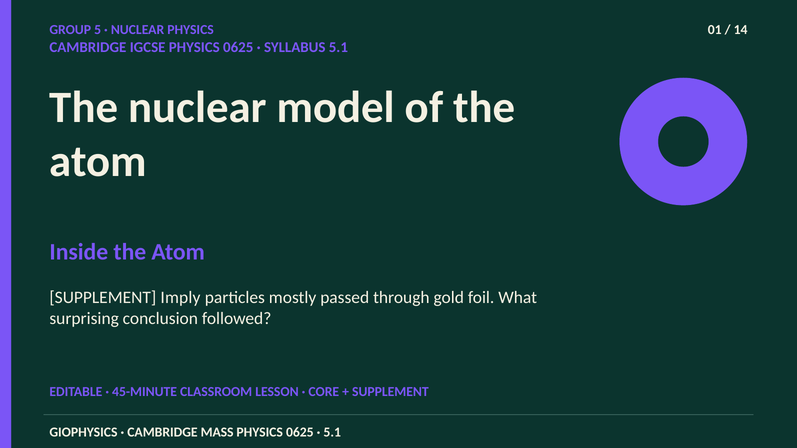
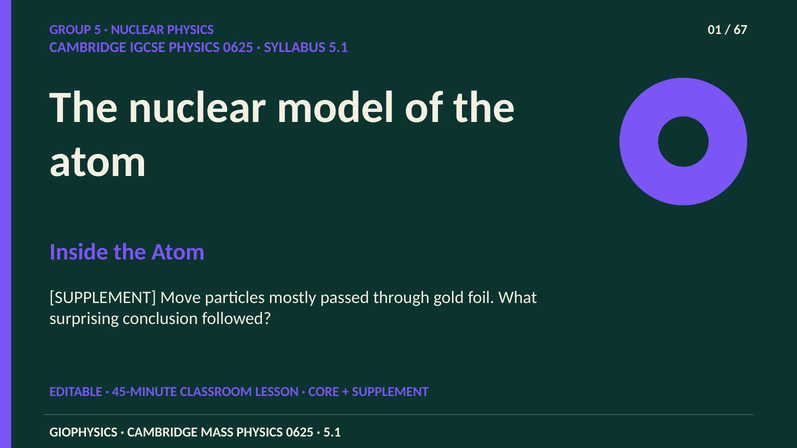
14: 14 -> 67
Imply: Imply -> Move
